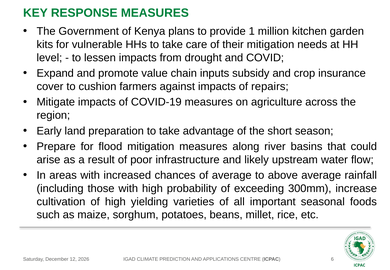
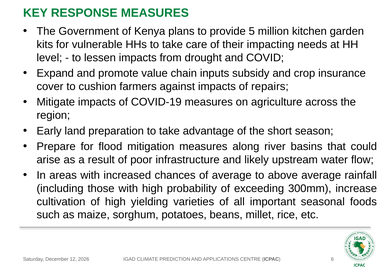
1: 1 -> 5
their mitigation: mitigation -> impacting
